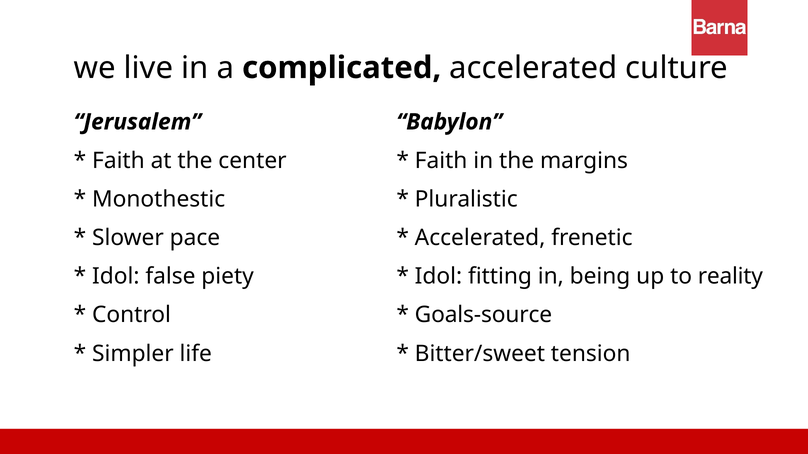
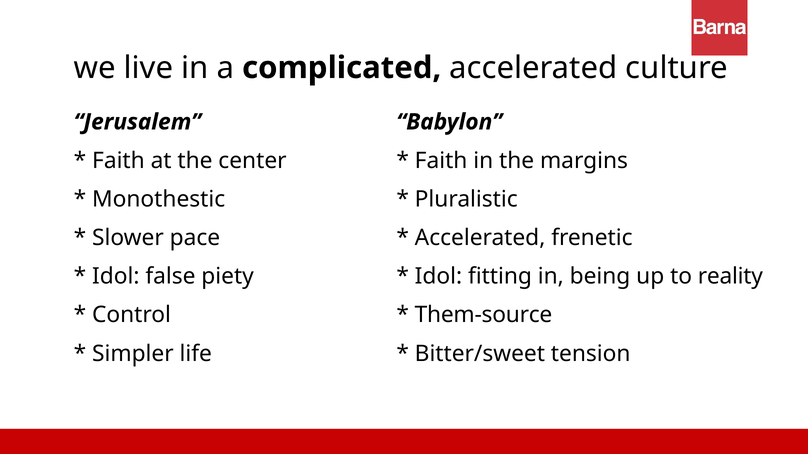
Goals-source: Goals-source -> Them-source
